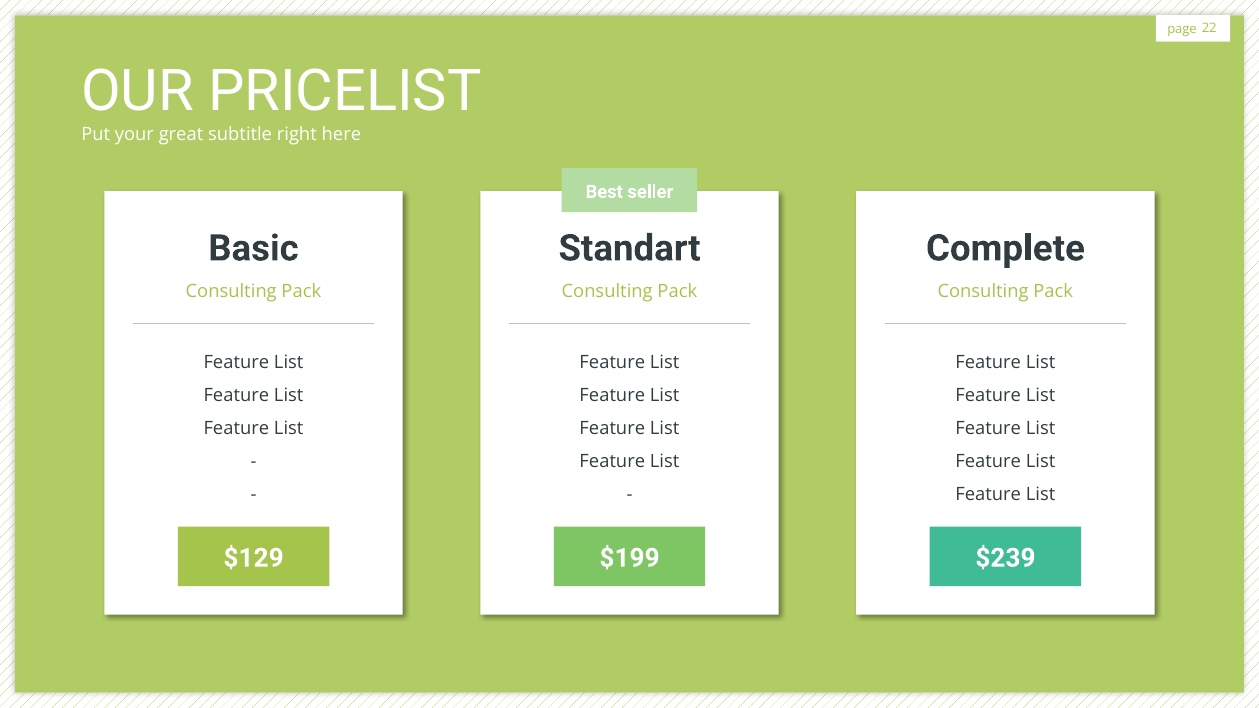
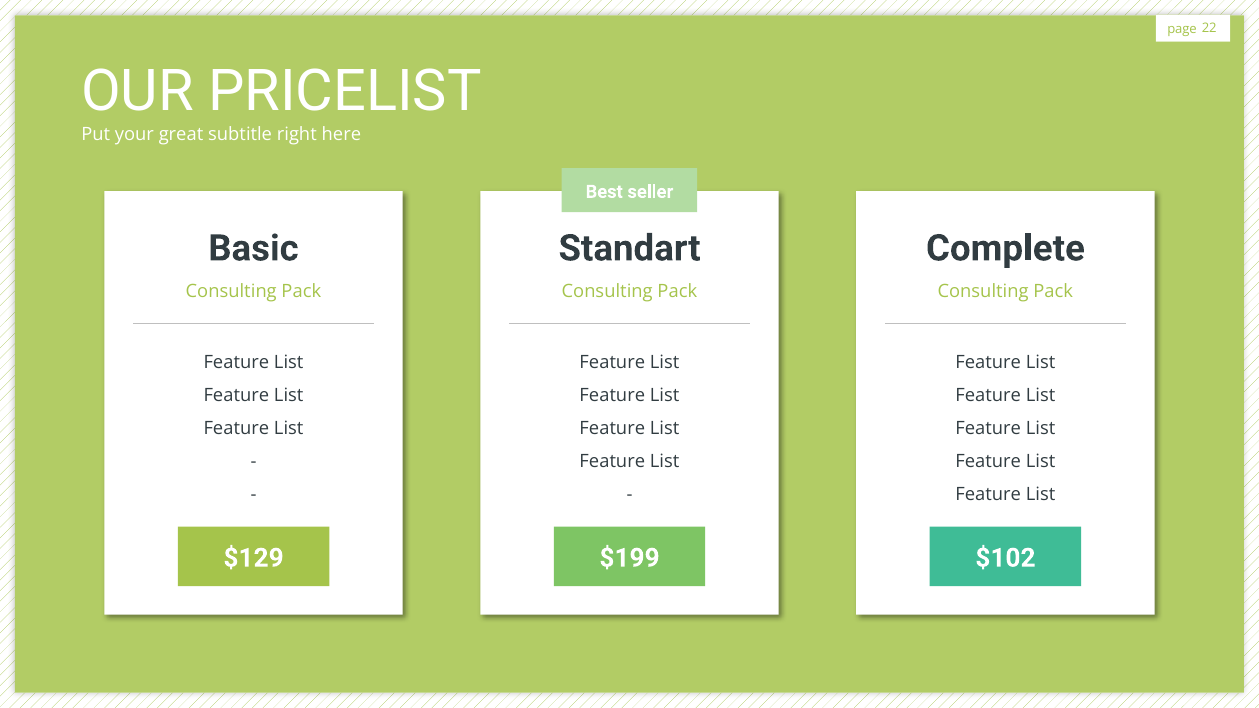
$239: $239 -> $102
